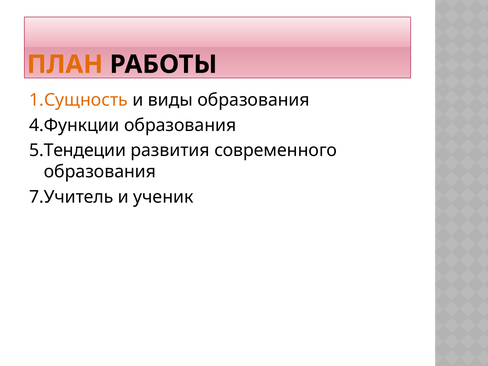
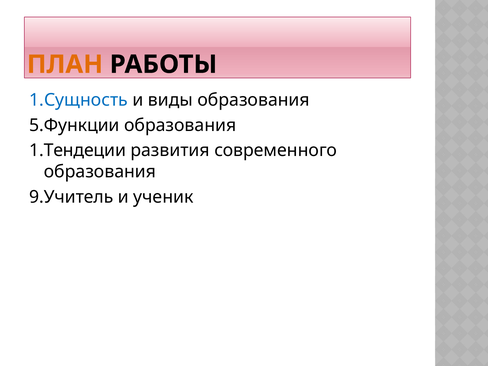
1.Сущность colour: orange -> blue
4.Функции: 4.Функции -> 5.Функции
5.Тендеции: 5.Тендеции -> 1.Тендеции
7.Учитель: 7.Учитель -> 9.Учитель
